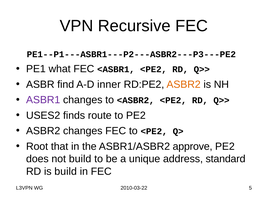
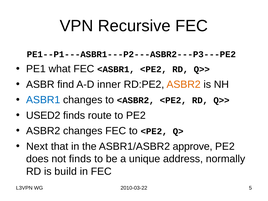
ASBR1 colour: purple -> blue
USES2: USES2 -> USED2
Root: Root -> Next
not build: build -> finds
standard: standard -> normally
